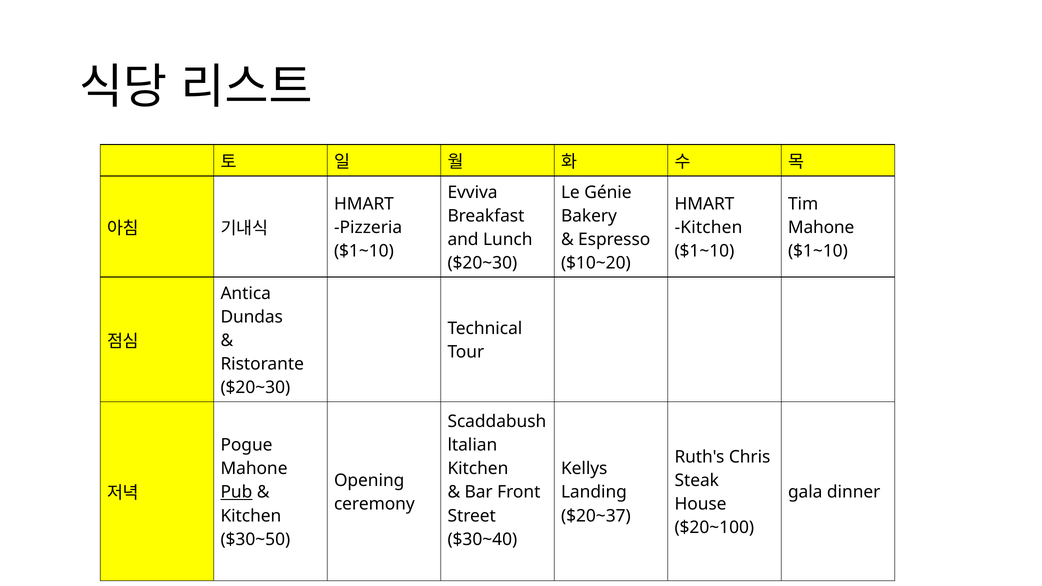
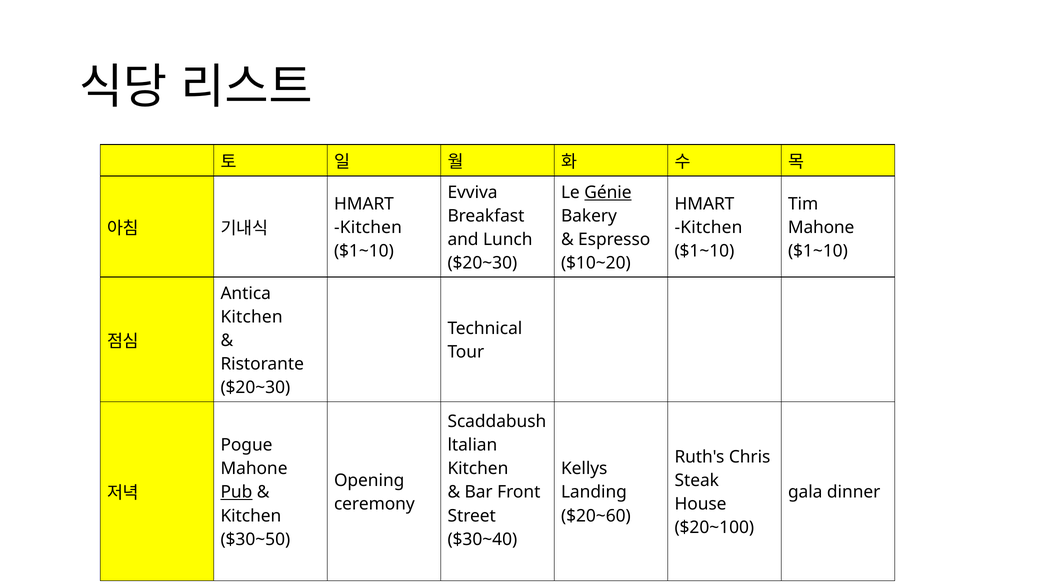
Génie underline: none -> present
Pizzeria at (368, 228): Pizzeria -> Kitchen
Dundas at (252, 317): Dundas -> Kitchen
$20~37: $20~37 -> $20~60
